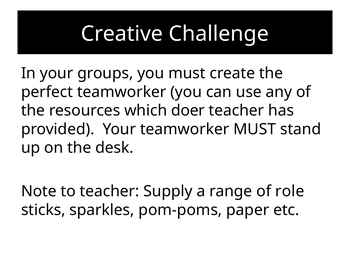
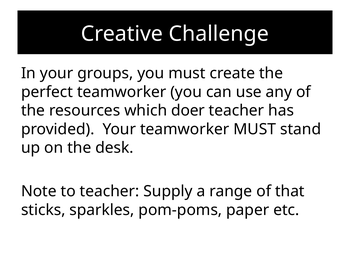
role: role -> that
